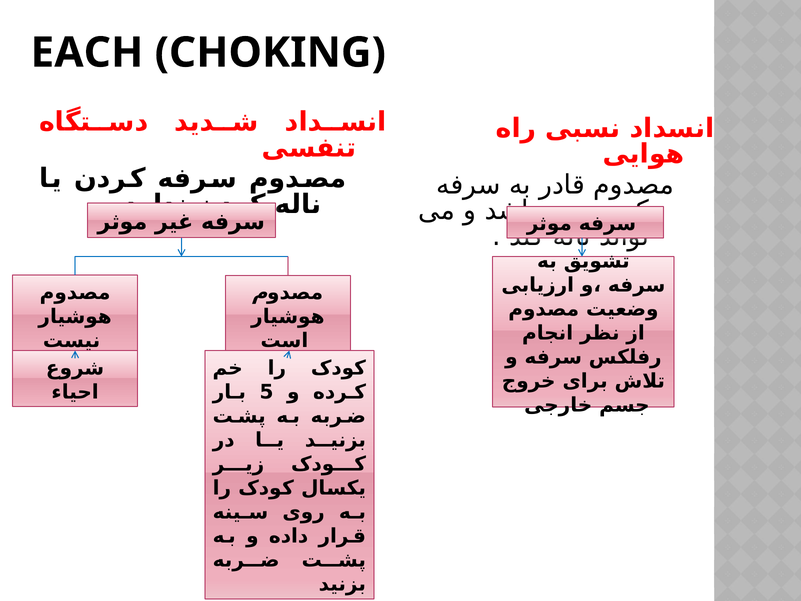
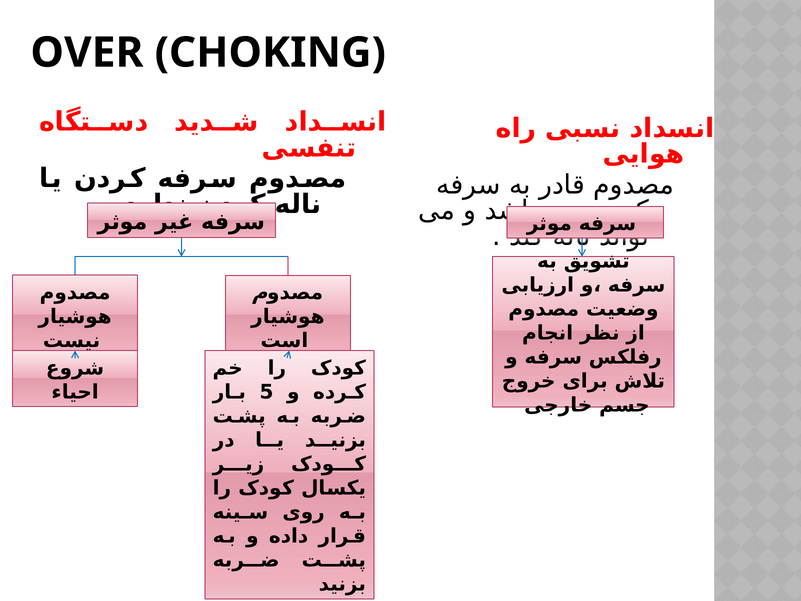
EACH: EACH -> OVER
